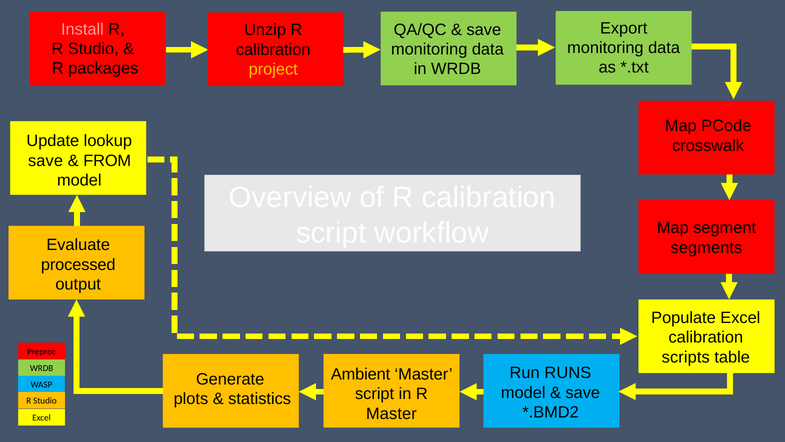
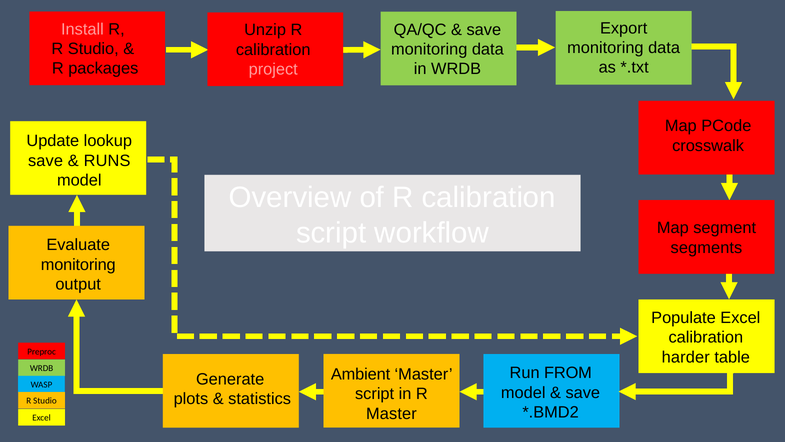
project colour: yellow -> pink
FROM: FROM -> RUNS
processed at (78, 264): processed -> monitoring
scripts: scripts -> harder
RUNS: RUNS -> FROM
